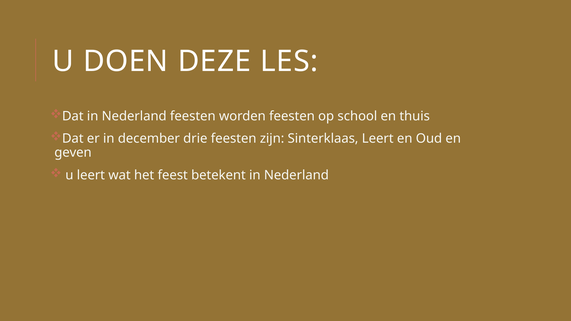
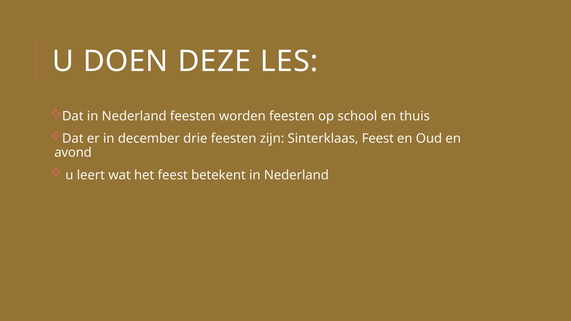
Sinterklaas Leert: Leert -> Feest
geven: geven -> avond
